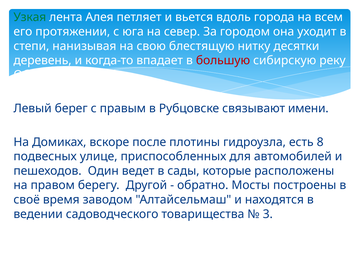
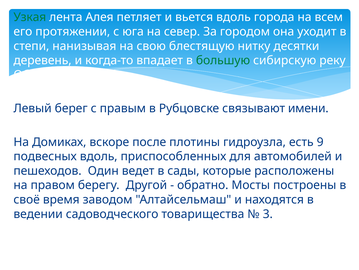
большую colour: red -> green
8: 8 -> 9
подвесных улице: улице -> вдоль
